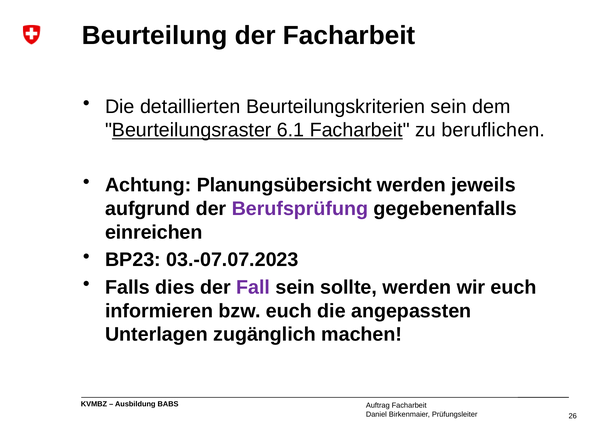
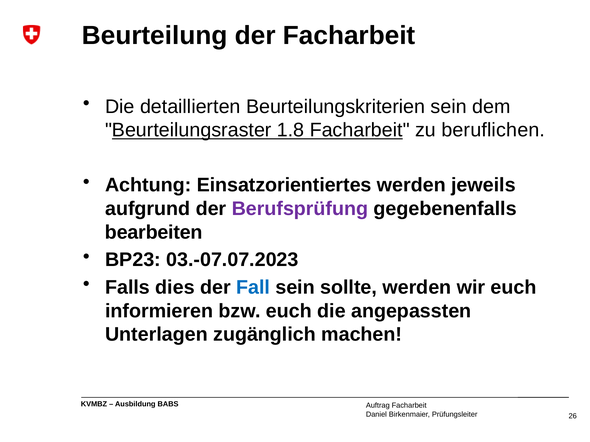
6.1: 6.1 -> 1.8
Planungsübersicht: Planungsübersicht -> Einsatzorientiertes
einreichen: einreichen -> bearbeiten
Fall colour: purple -> blue
